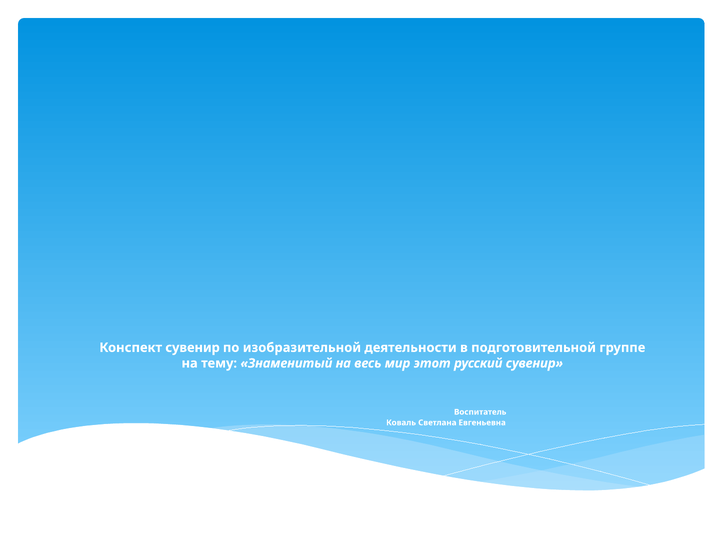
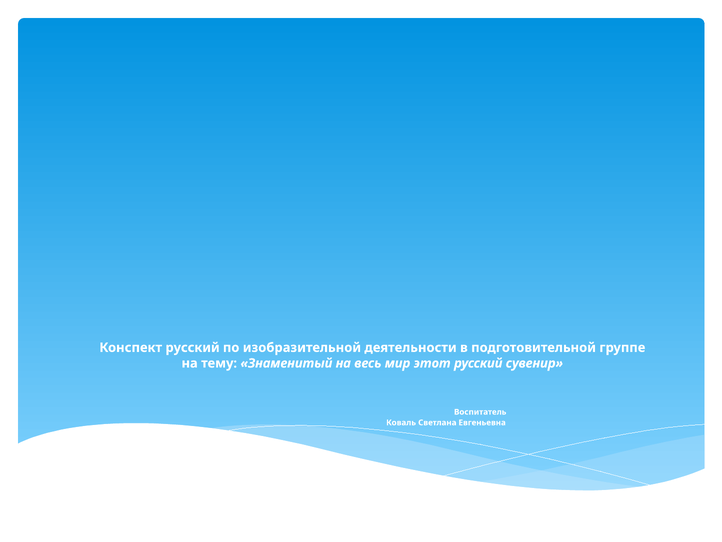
Конспект сувенир: сувенир -> русский
